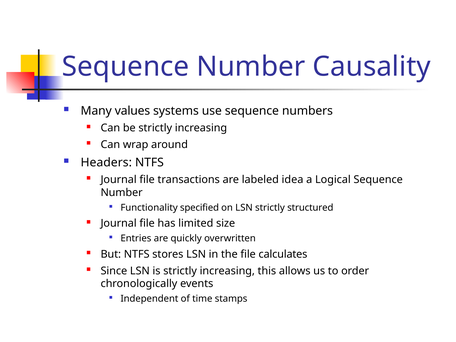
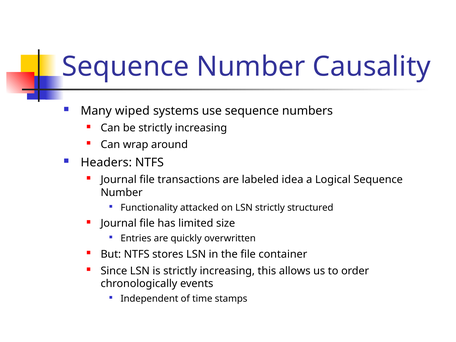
values: values -> wiped
specified: specified -> attacked
calculates: calculates -> container
